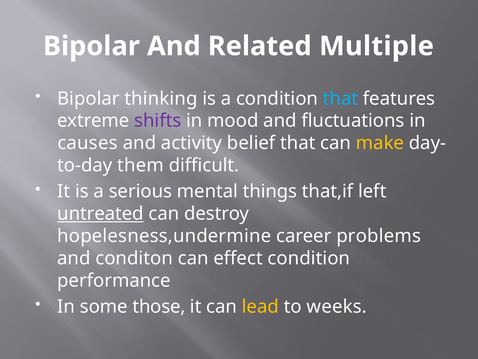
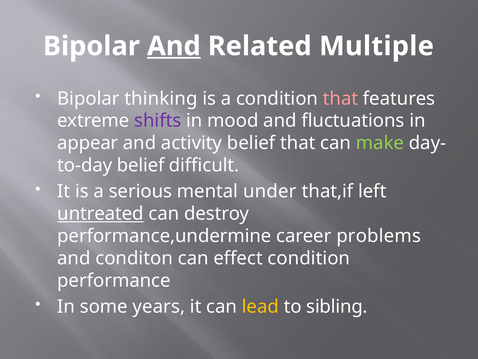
And at (174, 46) underline: none -> present
that at (341, 98) colour: light blue -> pink
causes: causes -> appear
make colour: yellow -> light green
them at (141, 165): them -> belief
things: things -> under
hopelesness,undermine: hopelesness,undermine -> performance,undermine
those: those -> years
weeks: weeks -> sibling
